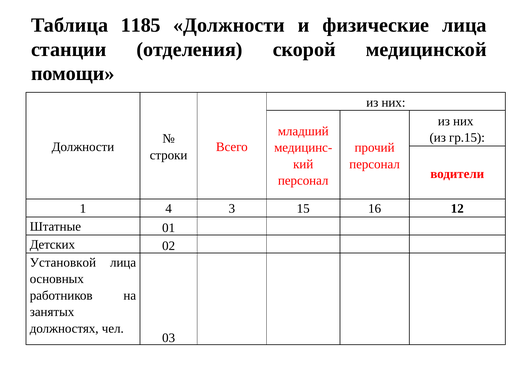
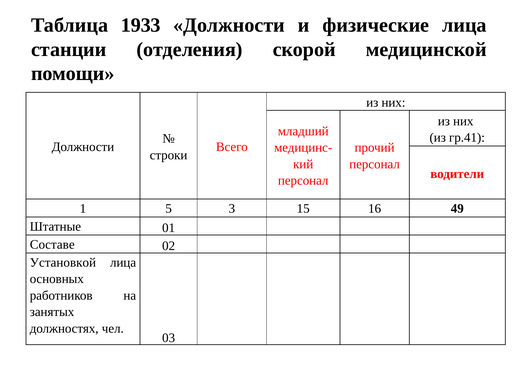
1185: 1185 -> 1933
гр.15: гр.15 -> гр.41
4: 4 -> 5
12: 12 -> 49
Детских: Детских -> Составе
